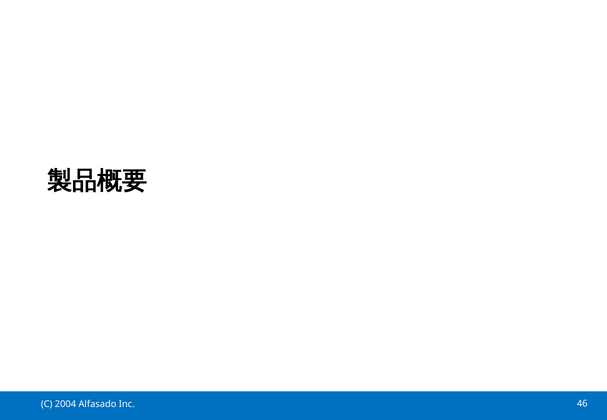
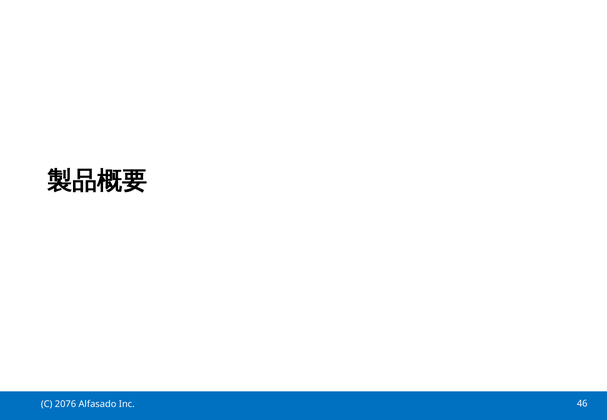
2004: 2004 -> 2076
